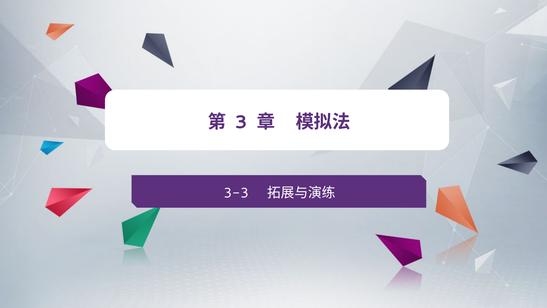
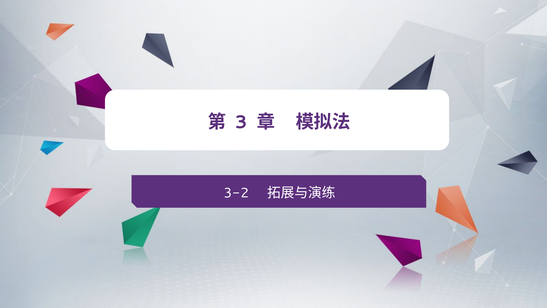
3-3: 3-3 -> 3-2
